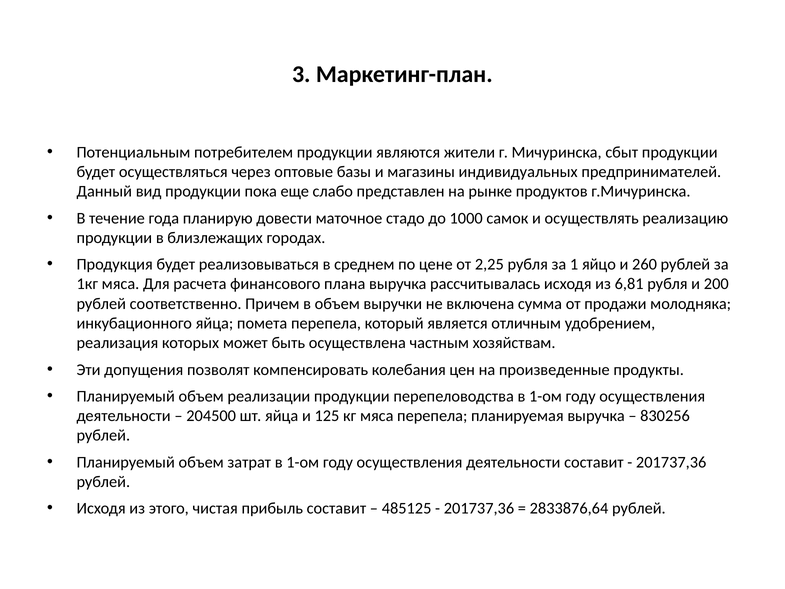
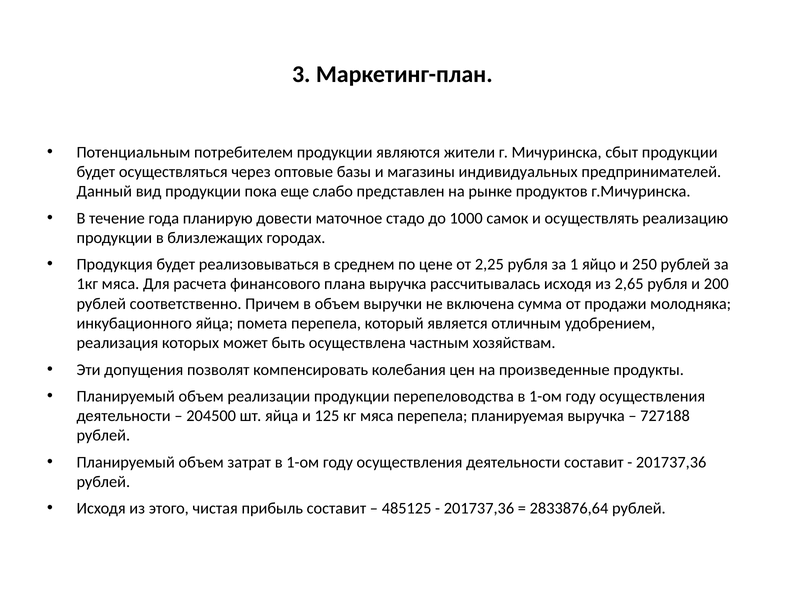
260: 260 -> 250
6,81: 6,81 -> 2,65
830256: 830256 -> 727188
